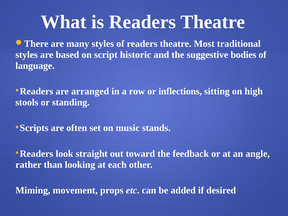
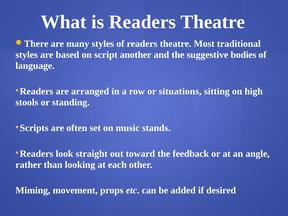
historic: historic -> another
inflections: inflections -> situations
